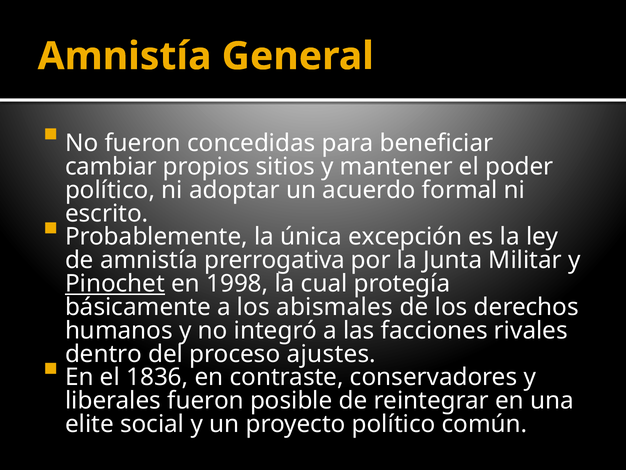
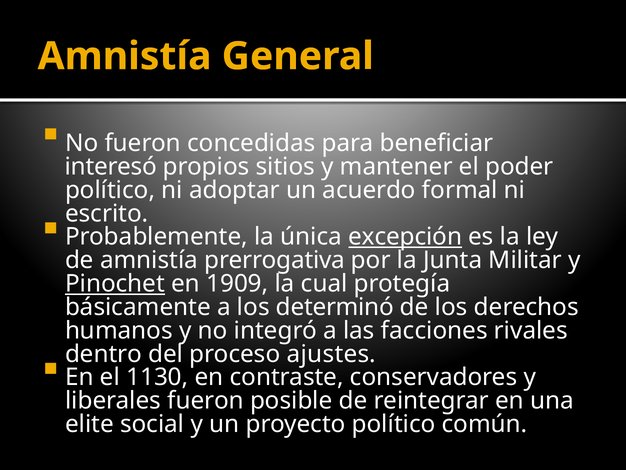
cambiar: cambiar -> interesó
excepción underline: none -> present
1998: 1998 -> 1909
abismales: abismales -> determinó
1836: 1836 -> 1130
